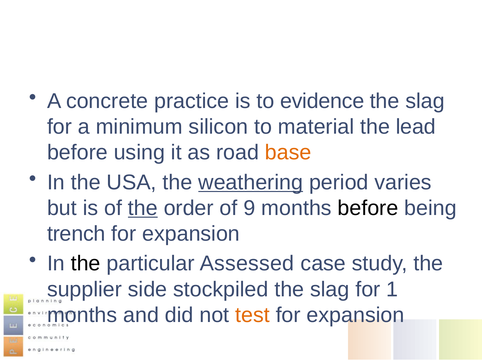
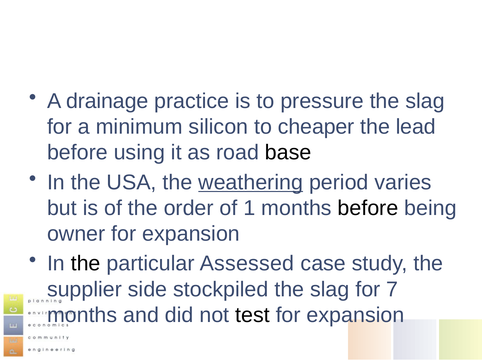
concrete: concrete -> drainage
evidence: evidence -> pressure
material: material -> cheaper
base colour: orange -> black
the at (143, 208) underline: present -> none
9: 9 -> 1
trench: trench -> owner
1: 1 -> 7
test colour: orange -> black
